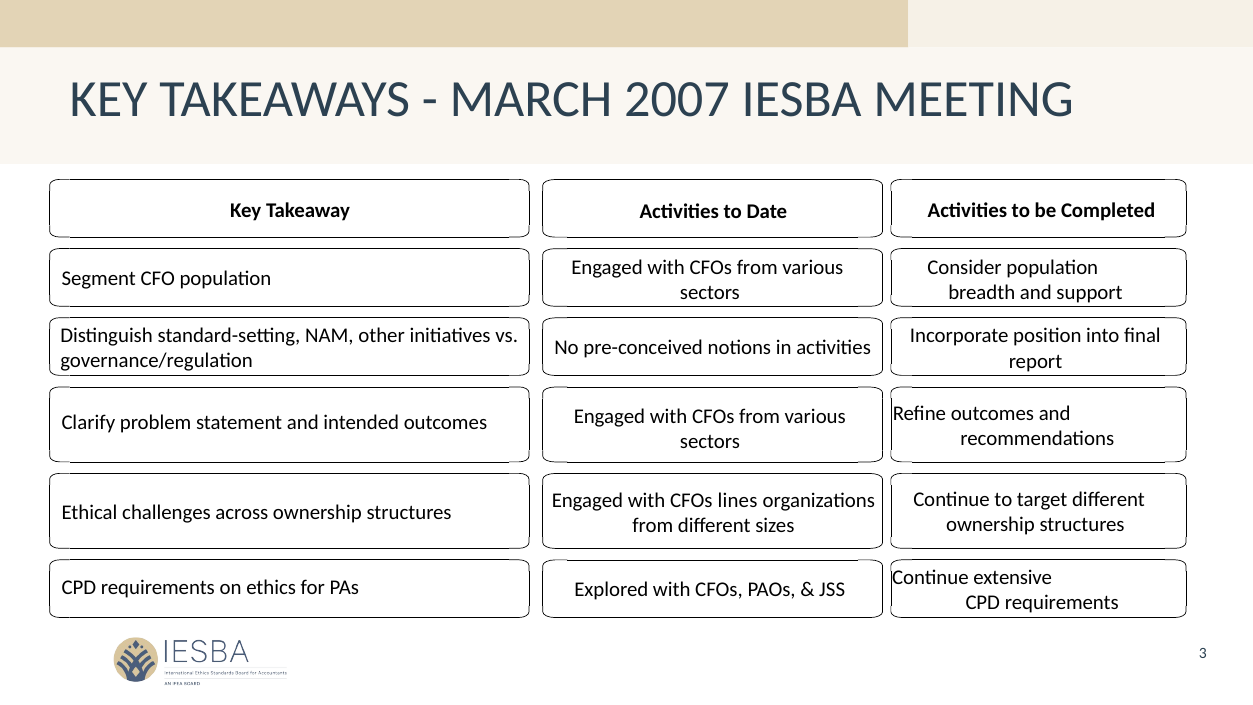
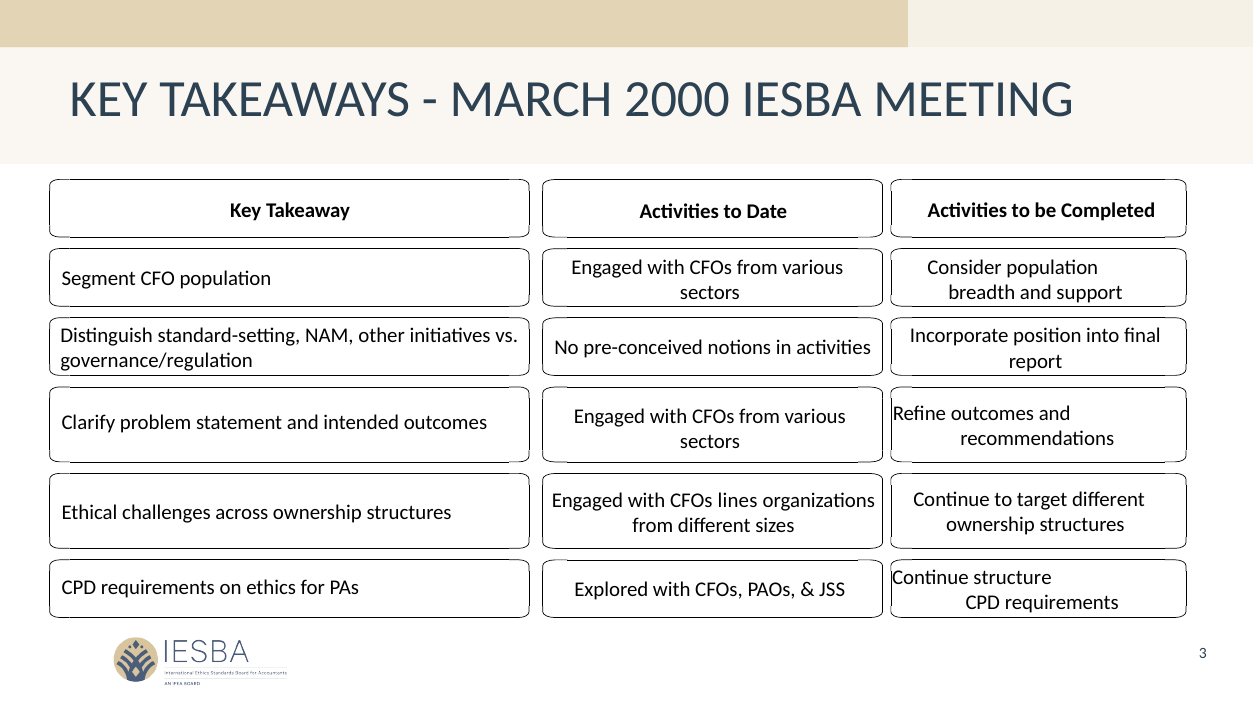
2007: 2007 -> 2000
extensive: extensive -> structure
